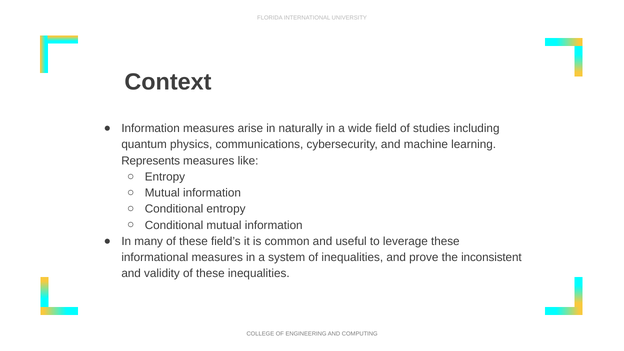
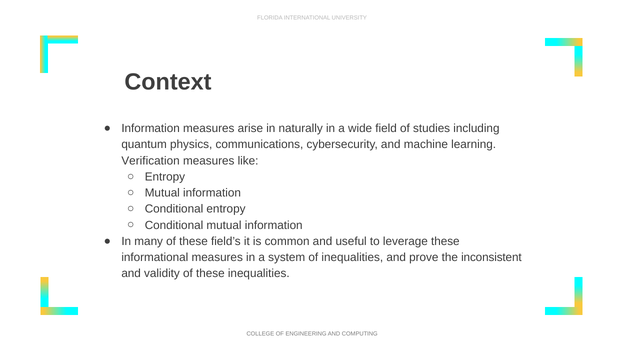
Represents: Represents -> Verification
